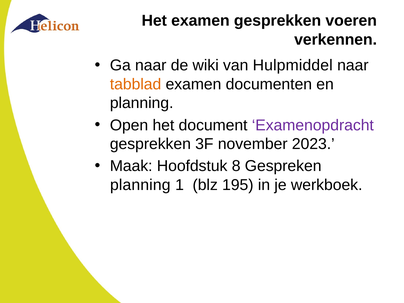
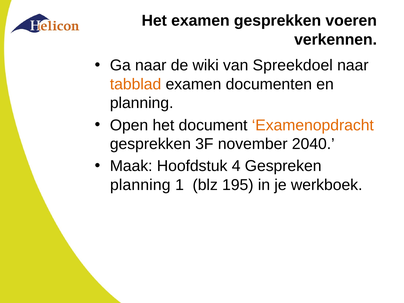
Hulpmiddel: Hulpmiddel -> Spreekdoel
Examenopdracht colour: purple -> orange
2023: 2023 -> 2040
8: 8 -> 4
